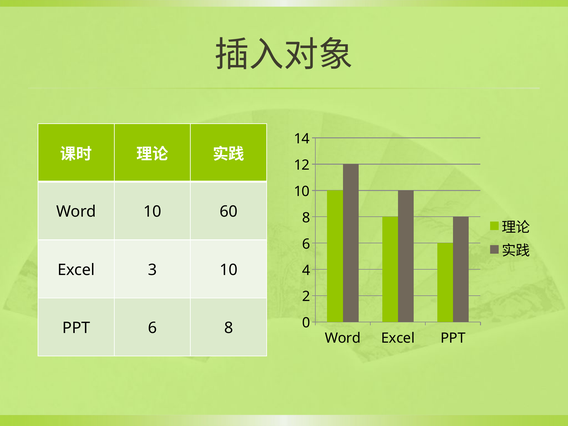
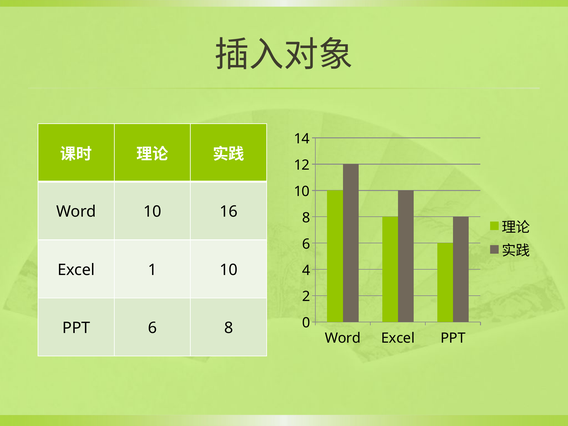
60: 60 -> 16
3: 3 -> 1
